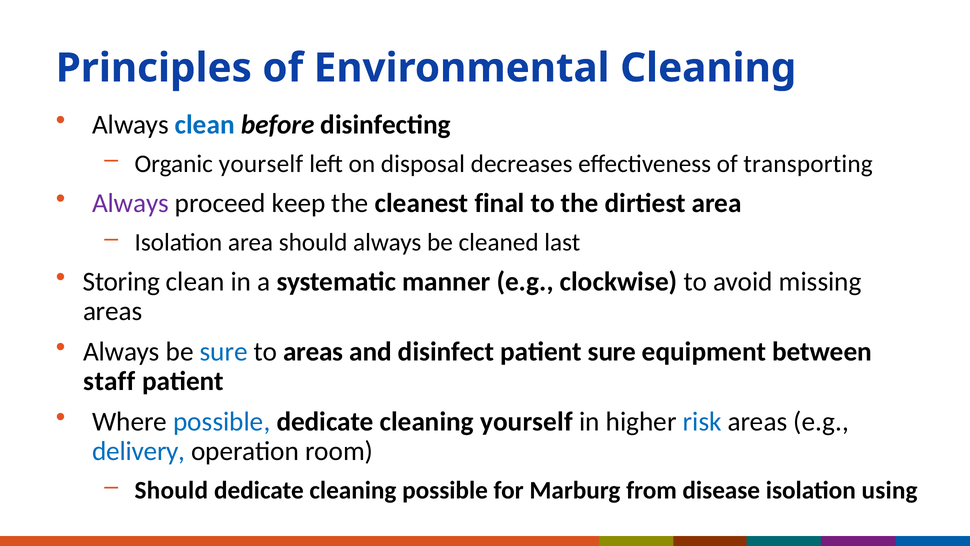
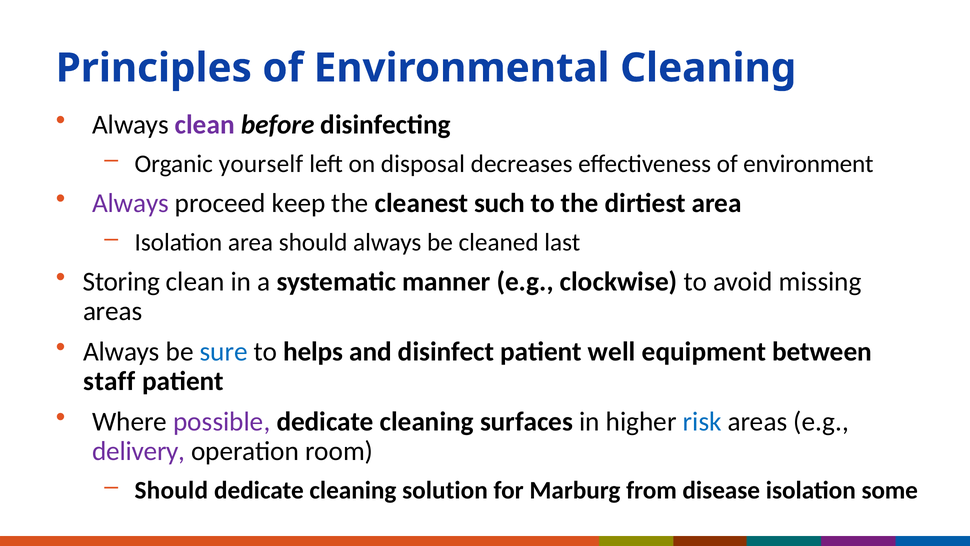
clean at (205, 125) colour: blue -> purple
transporting: transporting -> environment
final: final -> such
to areas: areas -> helps
patient sure: sure -> well
possible at (222, 421) colour: blue -> purple
cleaning yourself: yourself -> surfaces
delivery colour: blue -> purple
cleaning possible: possible -> solution
using: using -> some
